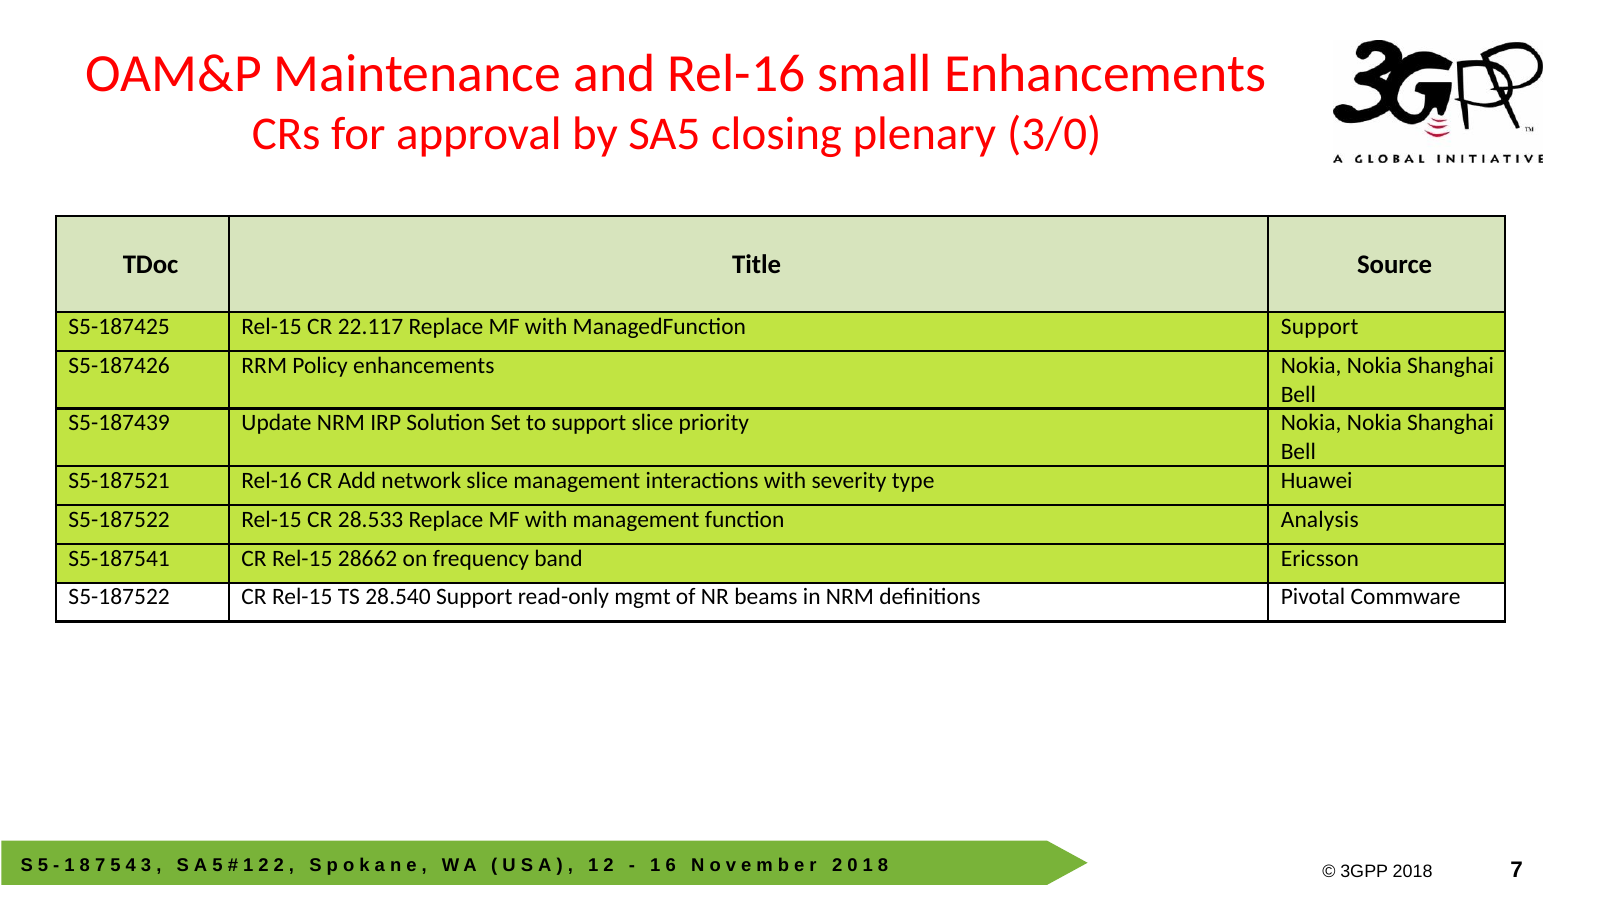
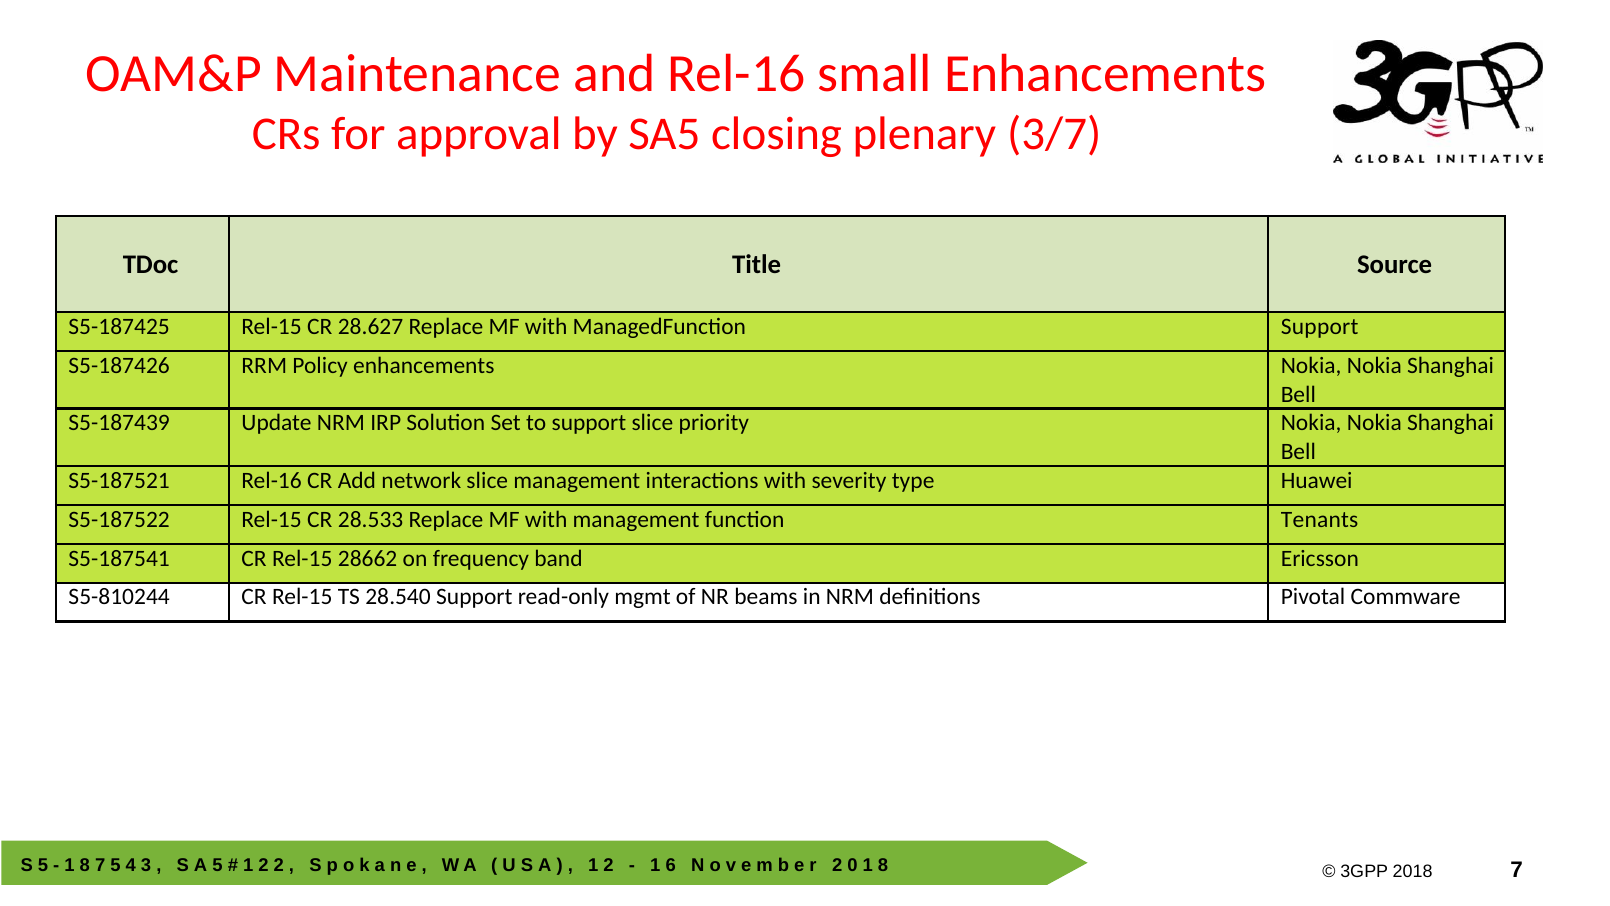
3/0: 3/0 -> 3/7
22.117: 22.117 -> 28.627
Analysis: Analysis -> Tenants
S5-187522 at (119, 597): S5-187522 -> S5-810244
